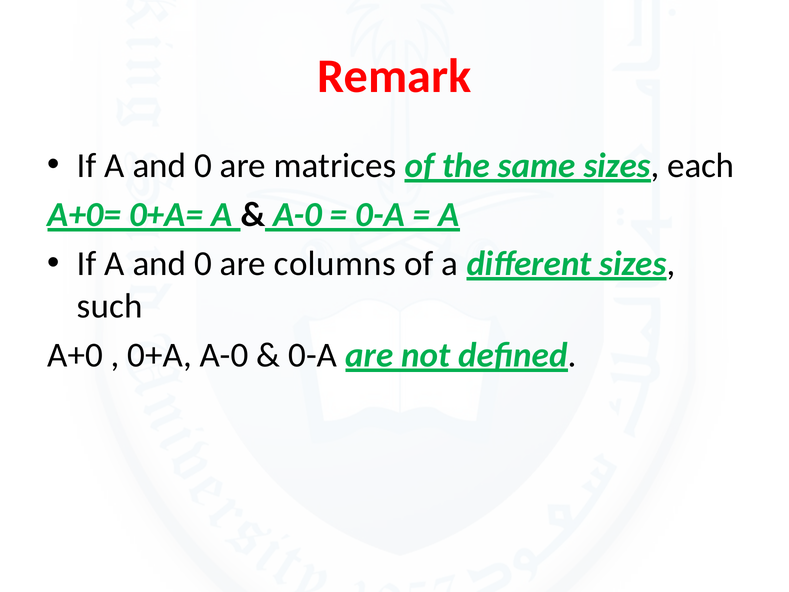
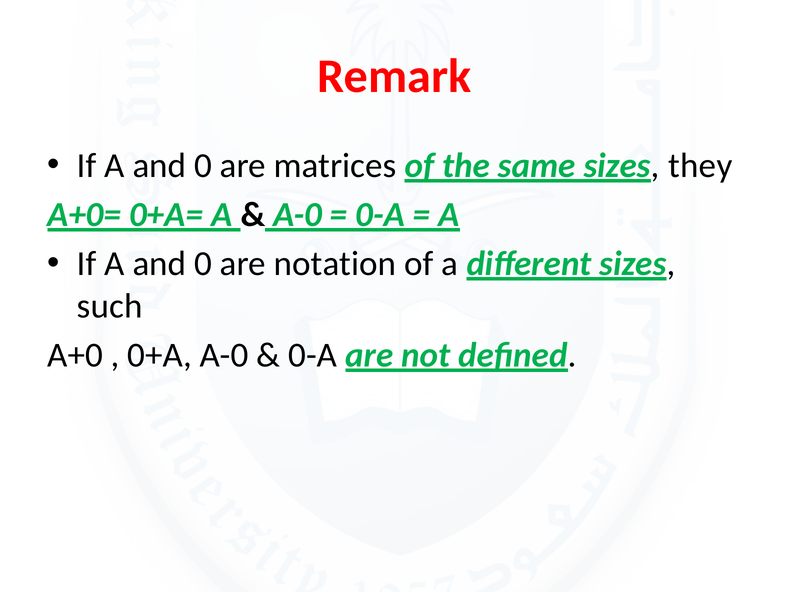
each: each -> they
columns: columns -> notation
